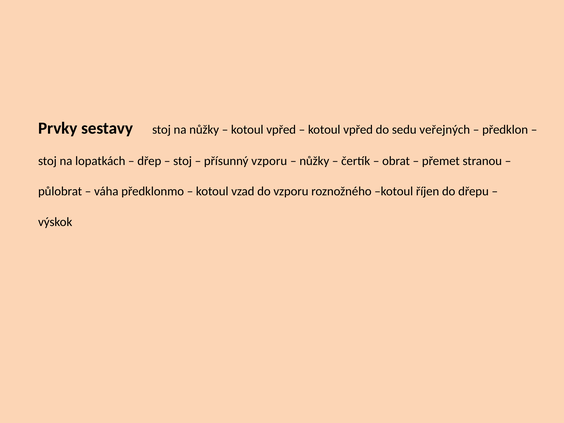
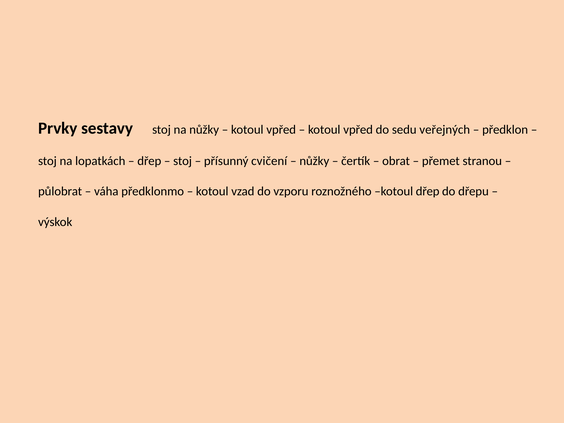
přísunný vzporu: vzporu -> cvičení
kotoul říjen: říjen -> dřep
